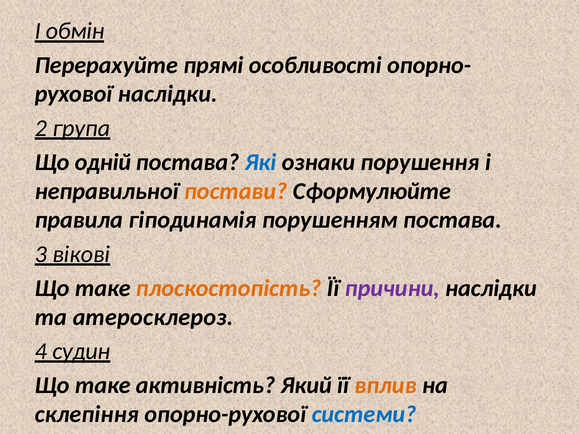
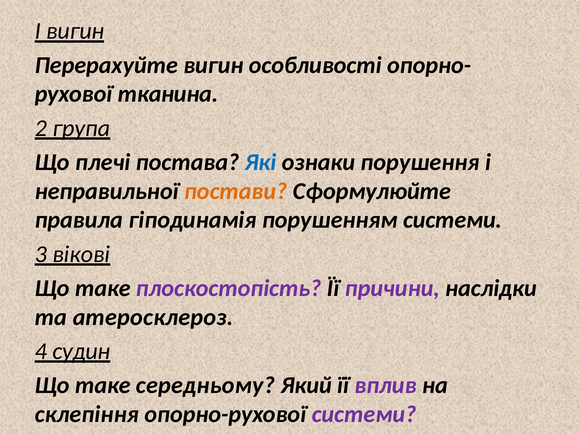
І обмін: обмін -> вигин
Перерахуйте прямі: прямі -> вигин
наслідки at (168, 94): наслідки -> тканина
одній: одній -> плечі
порушенням постава: постава -> системи
плоскостопість colour: orange -> purple
активність: активність -> середньому
вплив colour: orange -> purple
системи at (364, 414) colour: blue -> purple
